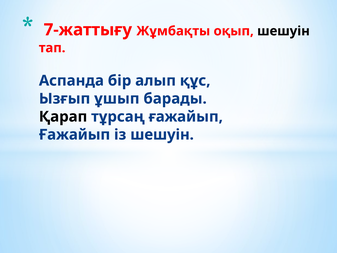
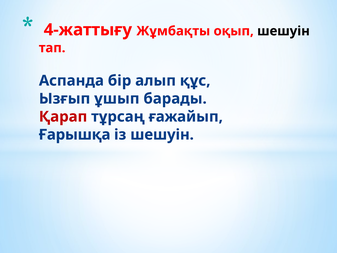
7-жаттығу: 7-жаттығу -> 4-жаттығу
Қарап colour: black -> red
Ғажайып at (75, 135): Ғажайып -> Ғарышқа
